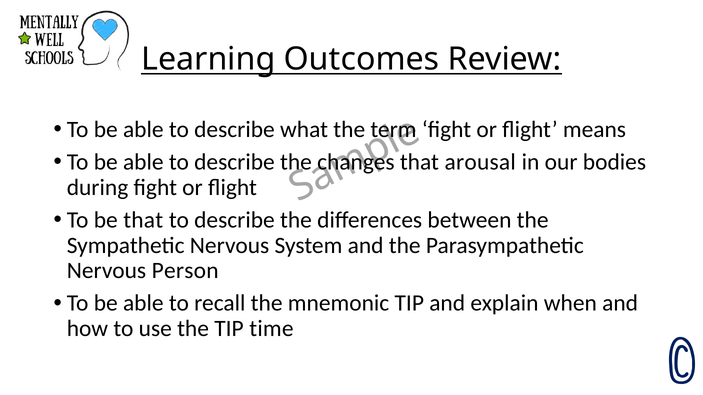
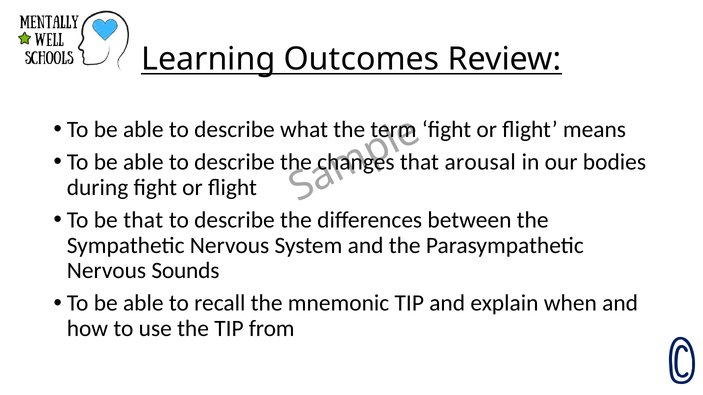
Person: Person -> Sounds
time: time -> from
